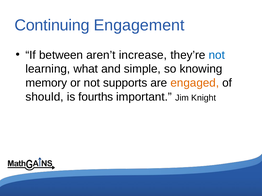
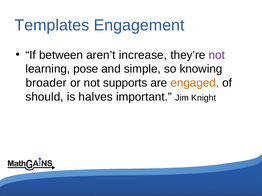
Continuing: Continuing -> Templates
not at (217, 55) colour: blue -> purple
what: what -> pose
memory: memory -> broader
fourths: fourths -> halves
